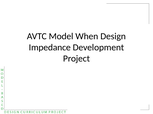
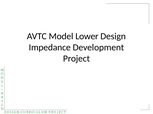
When: When -> Lower
